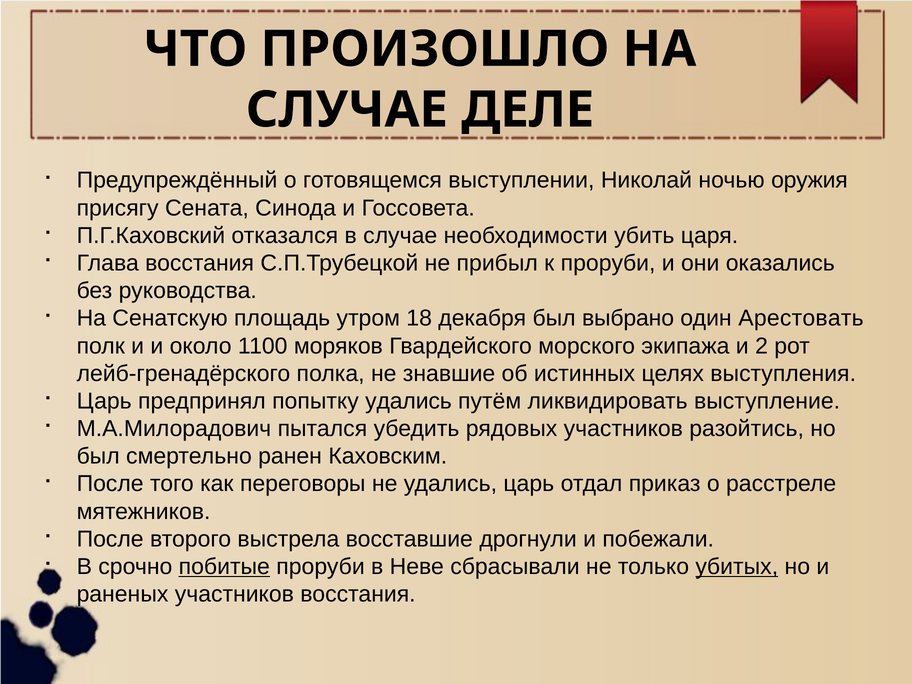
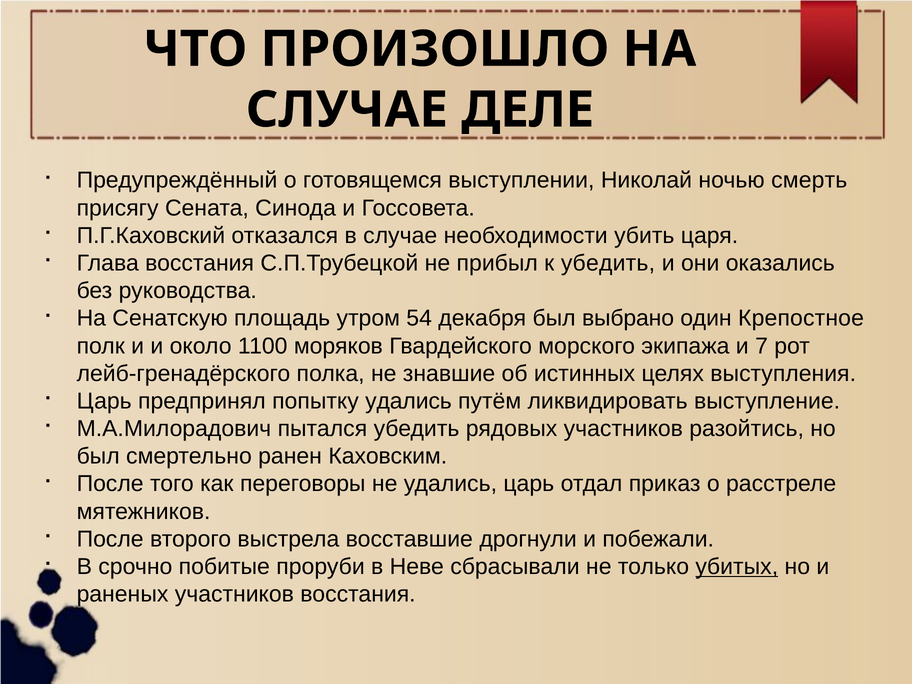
оружия: оружия -> смерть
к проруби: проруби -> убедить
18: 18 -> 54
Арестовать: Арестовать -> Крепостное
2: 2 -> 7
побитые underline: present -> none
